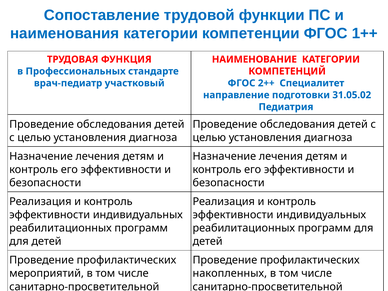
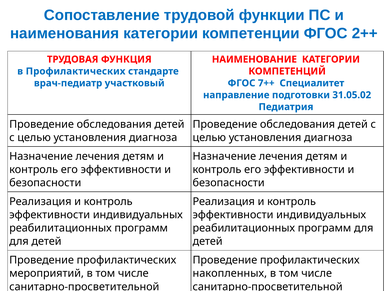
1++: 1++ -> 2++
в Профессиональных: Профессиональных -> Профилактических
2++: 2++ -> 7++
